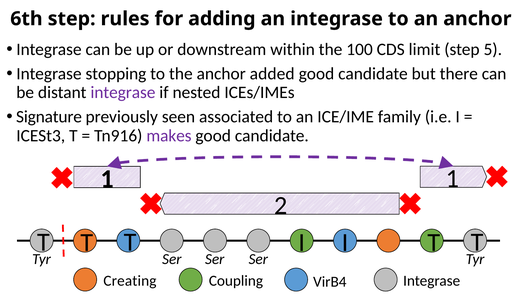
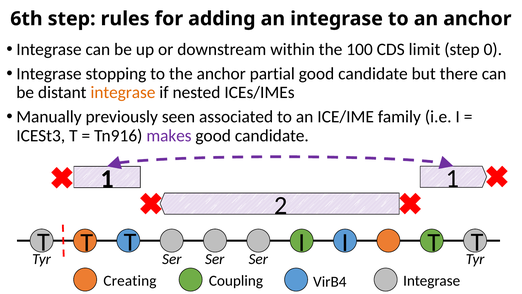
5: 5 -> 0
added: added -> partial
integrase at (123, 92) colour: purple -> orange
Signature: Signature -> Manually
